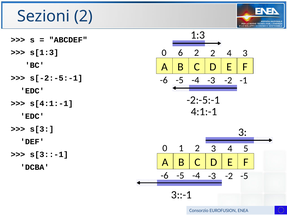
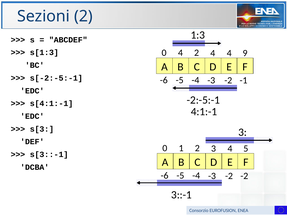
0 6: 6 -> 4
2 2: 2 -> 4
4 3: 3 -> 9
-2 -5: -5 -> -2
